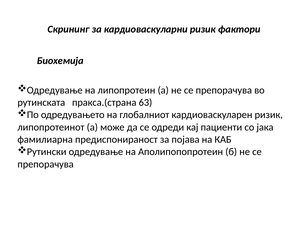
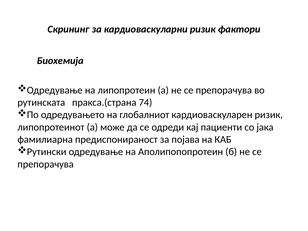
63: 63 -> 74
